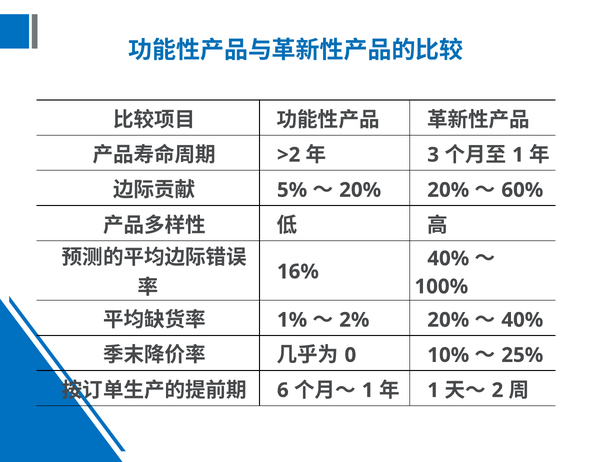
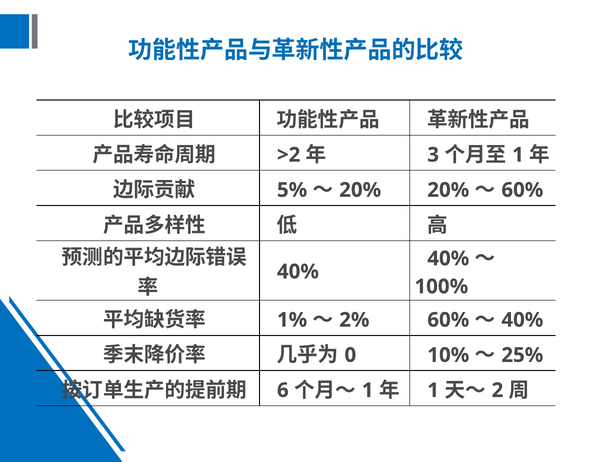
16% at (298, 272): 16% -> 40%
20% at (448, 320): 20% -> 60%
